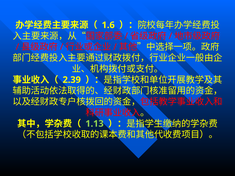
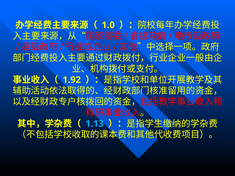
1.6: 1.6 -> 1.0
2.39: 2.39 -> 1.92
1.13 colour: light green -> light blue
